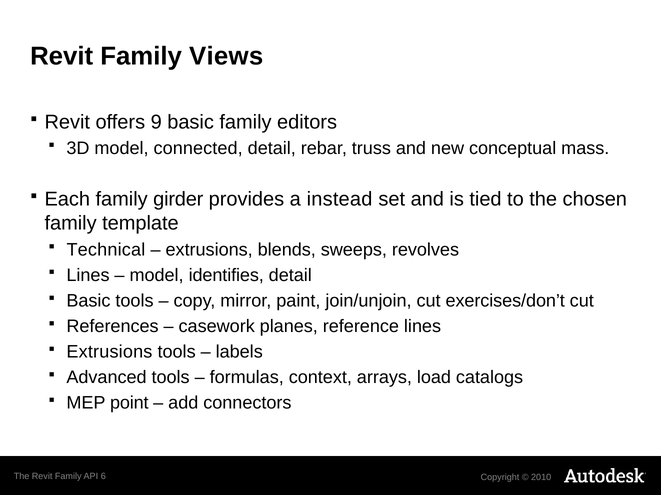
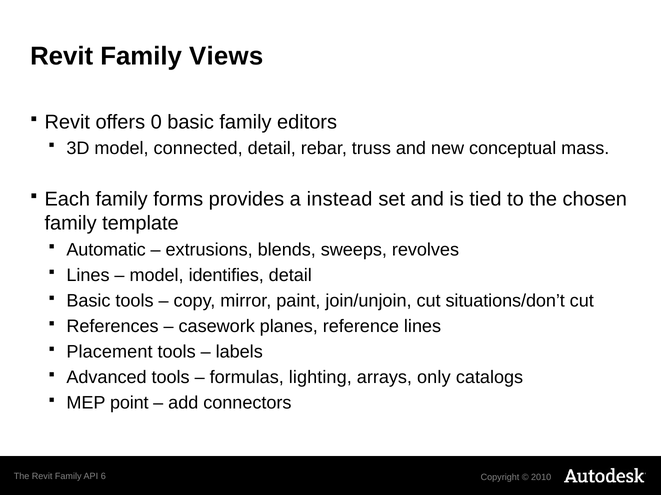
9: 9 -> 0
girder: girder -> forms
Technical: Technical -> Automatic
exercises/don’t: exercises/don’t -> situations/don’t
Extrusions at (109, 352): Extrusions -> Placement
context: context -> lighting
load: load -> only
